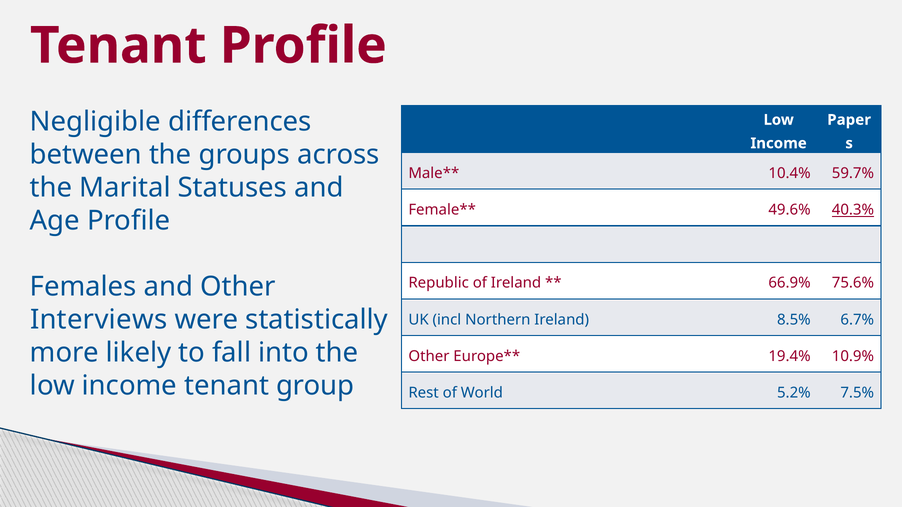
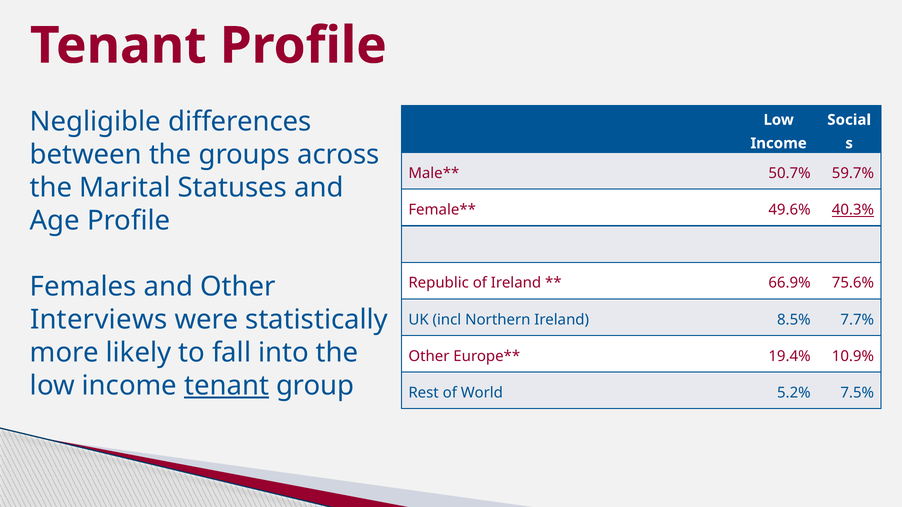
Paper: Paper -> Social
10.4%: 10.4% -> 50.7%
6.7%: 6.7% -> 7.7%
tenant at (227, 386) underline: none -> present
